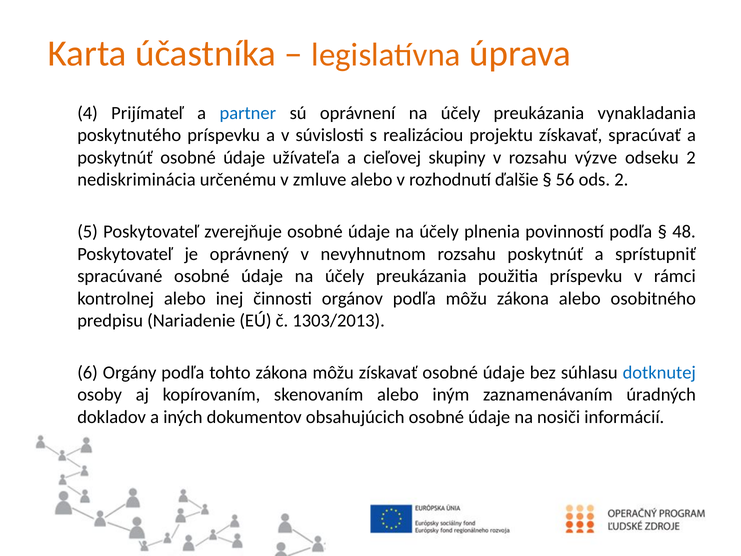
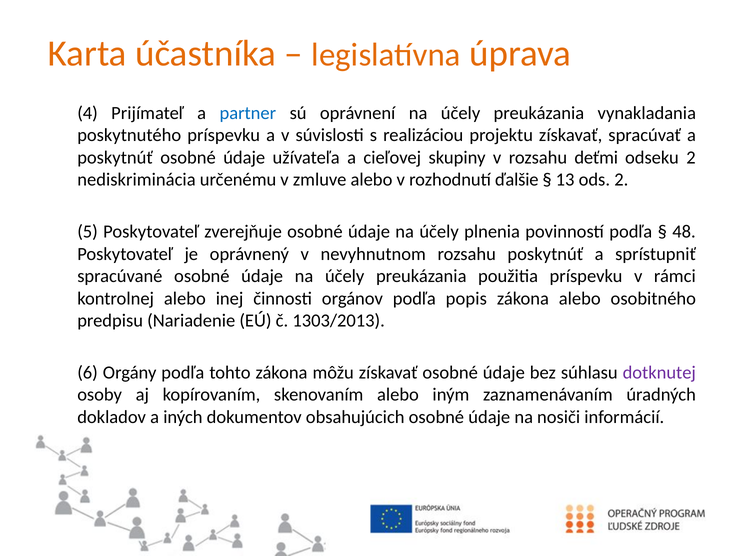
výzve: výzve -> deťmi
56: 56 -> 13
podľa môžu: môžu -> popis
dotknutej colour: blue -> purple
